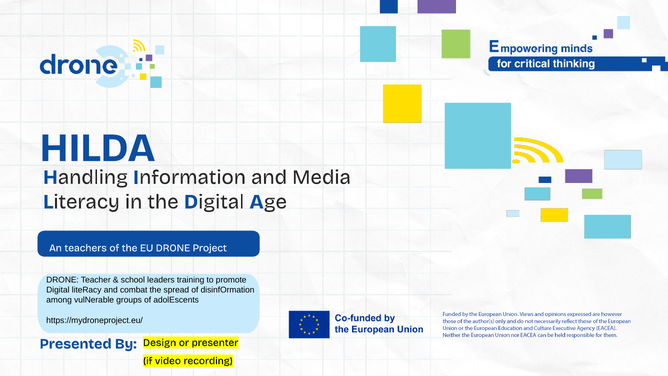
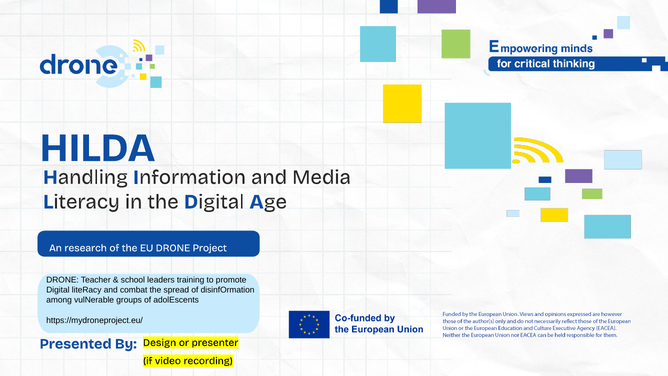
teachers: teachers -> research
